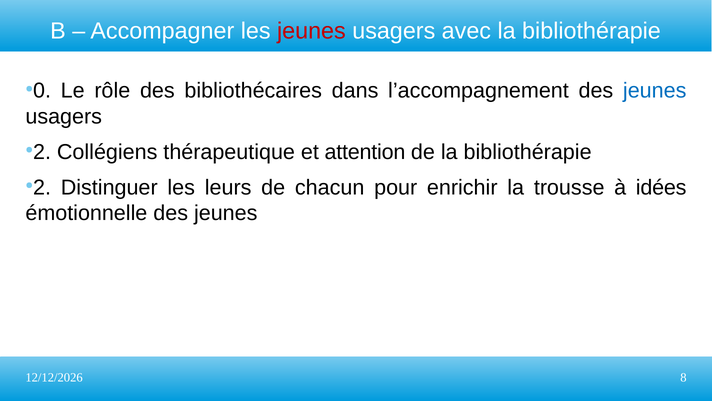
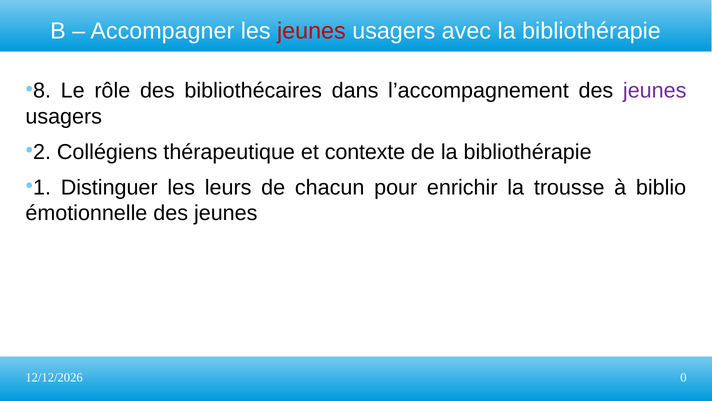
0: 0 -> 8
jeunes at (655, 91) colour: blue -> purple
attention: attention -> contexte
2 at (42, 187): 2 -> 1
idées: idées -> biblio
8: 8 -> 0
